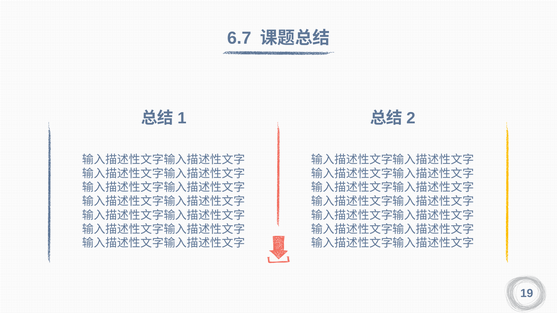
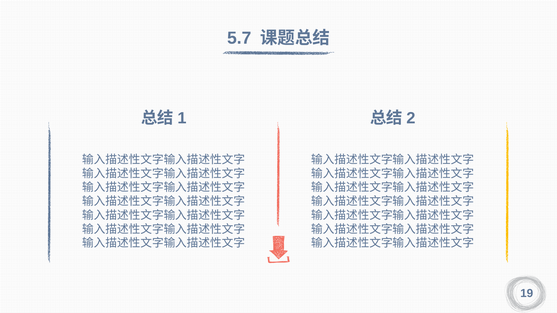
6.7: 6.7 -> 5.7
